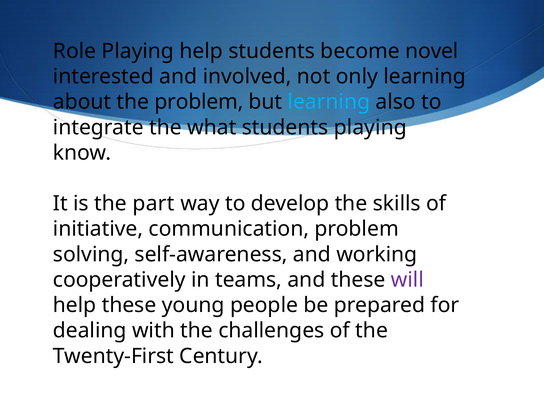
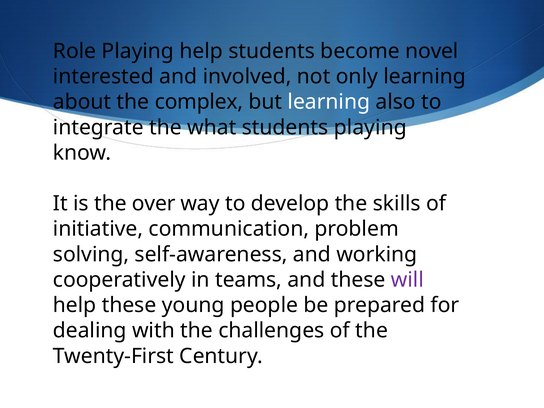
the problem: problem -> complex
learning at (329, 102) colour: light blue -> white
part: part -> over
